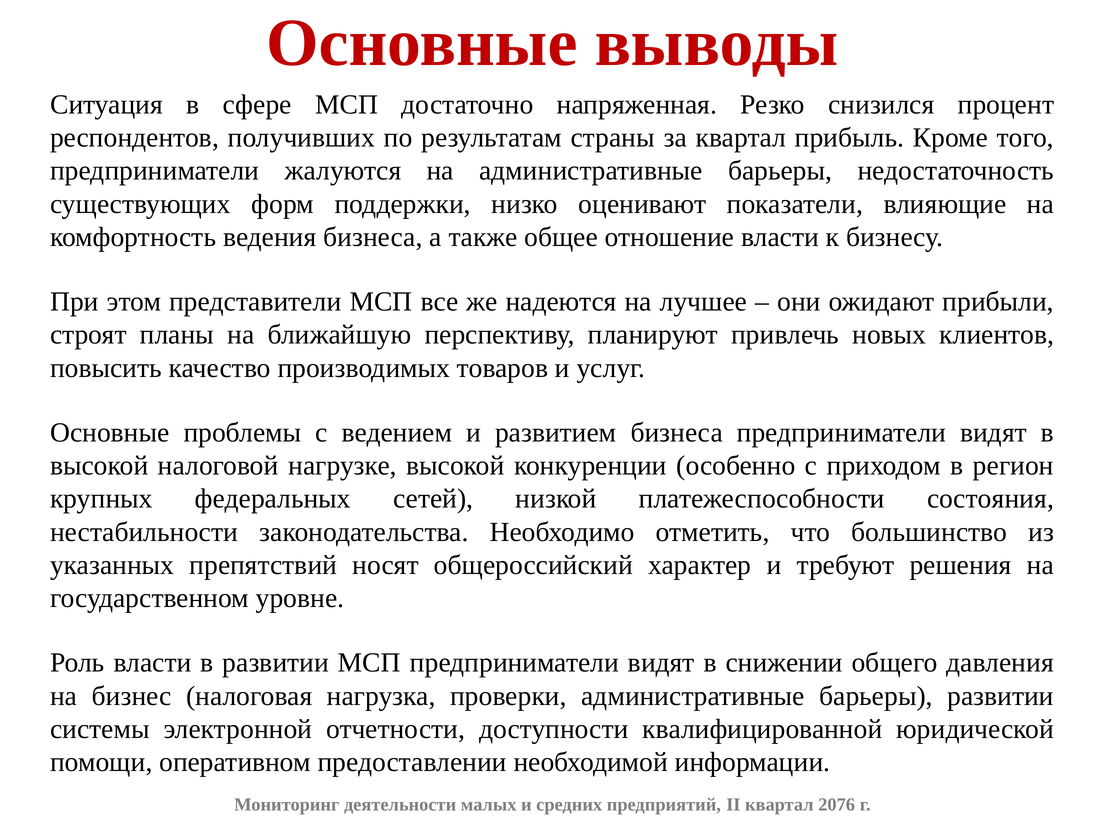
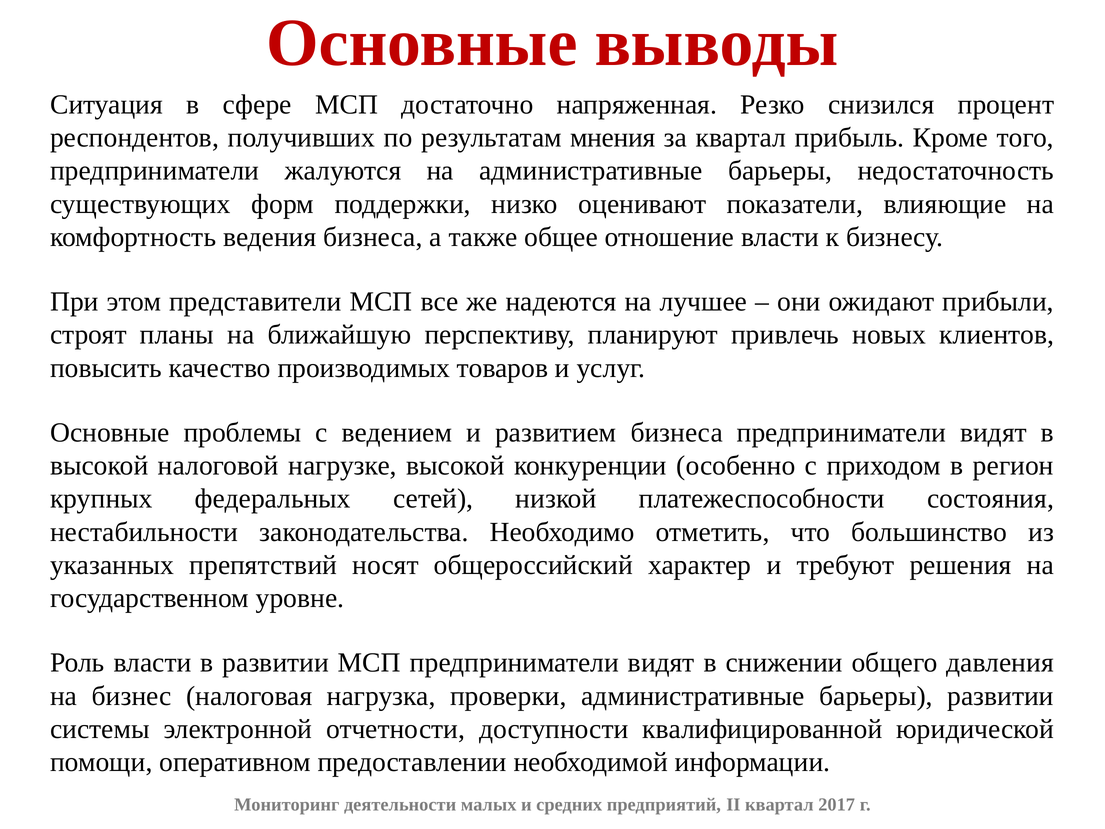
страны: страны -> мнения
2076: 2076 -> 2017
